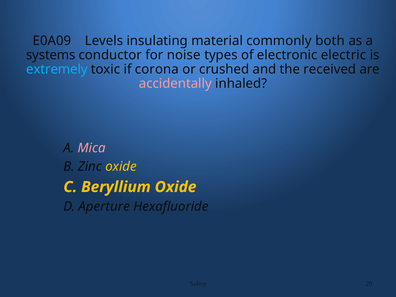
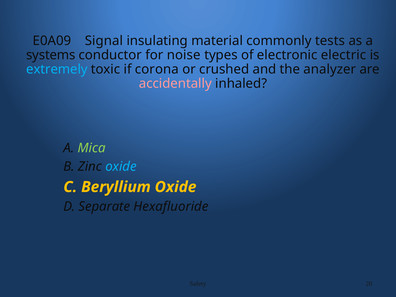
Levels: Levels -> Signal
both: both -> tests
received: received -> analyzer
Mica colour: pink -> light green
oxide at (121, 167) colour: yellow -> light blue
Aperture: Aperture -> Separate
